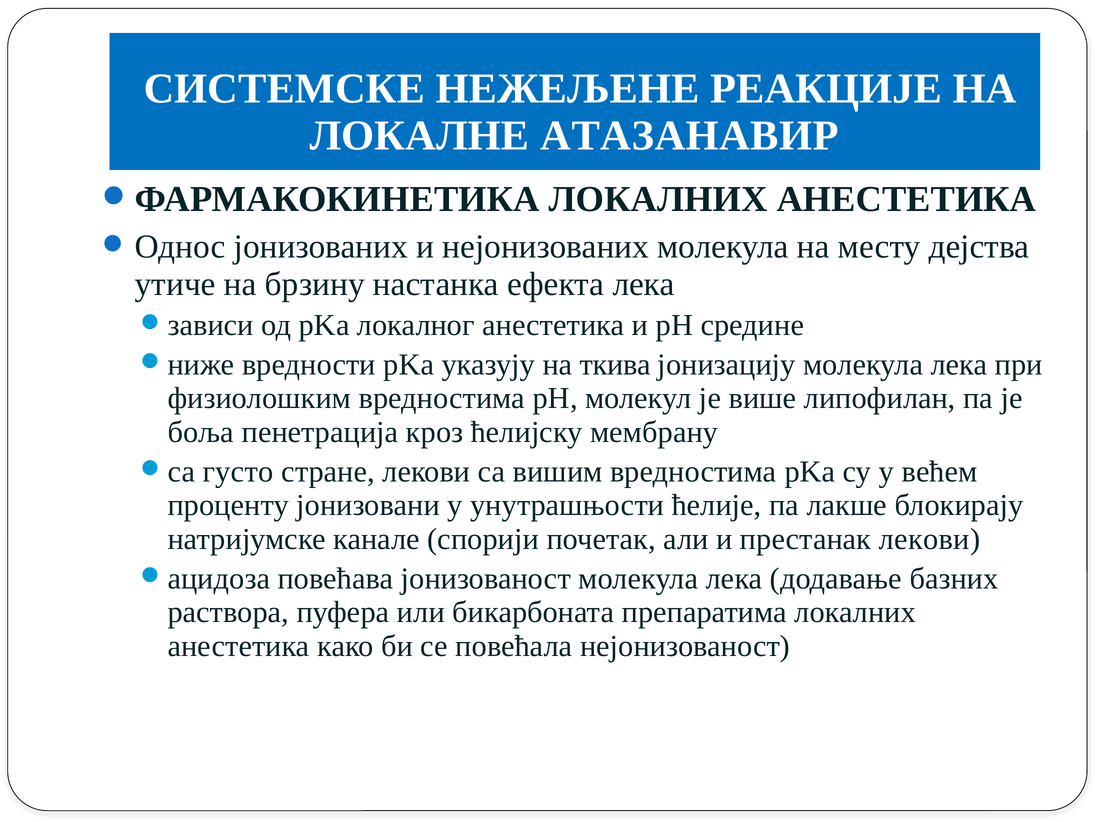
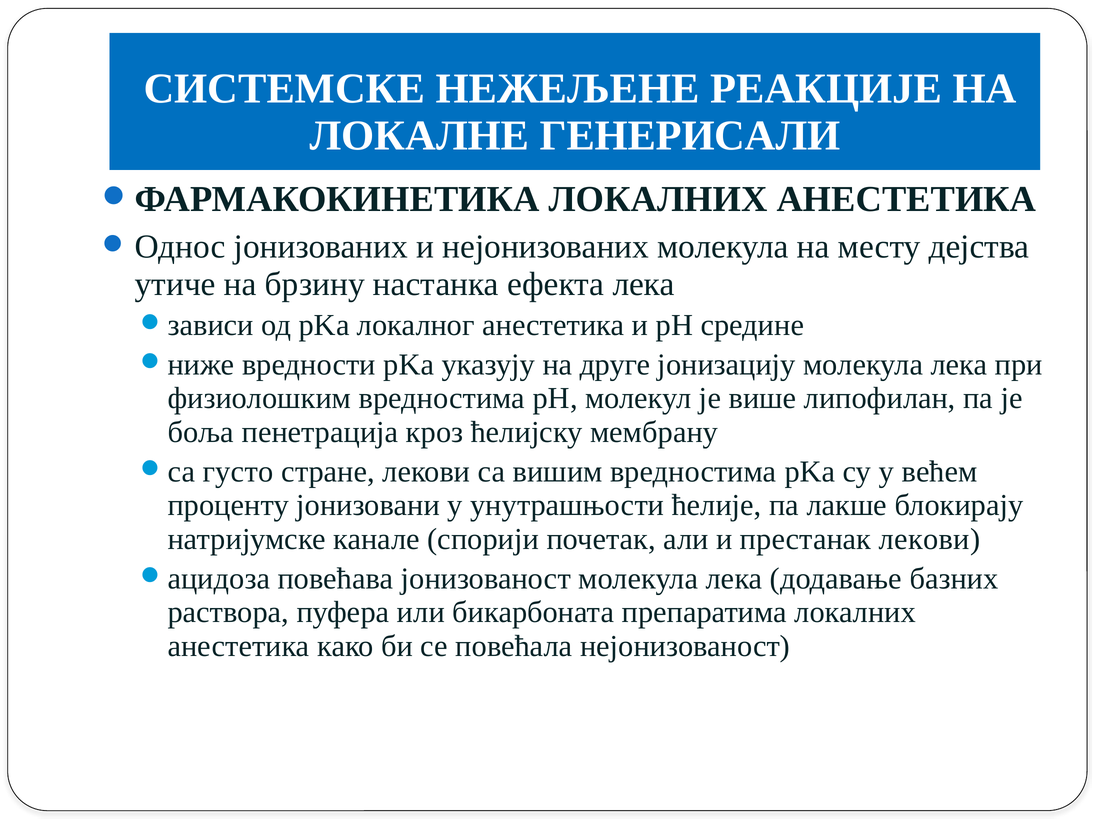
АТАЗАНАВИР: АТАЗАНАВИР -> ГЕНЕРИСАЛИ
ткива: ткива -> друге
